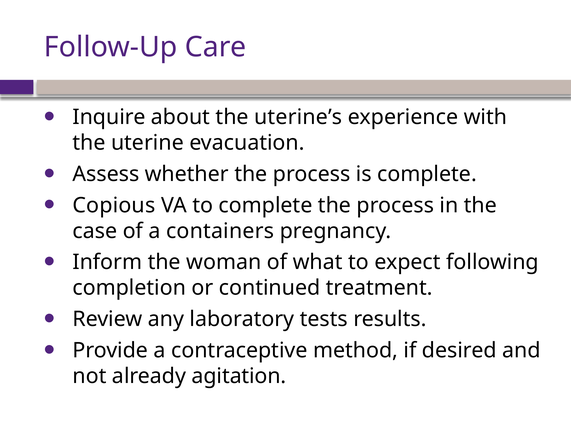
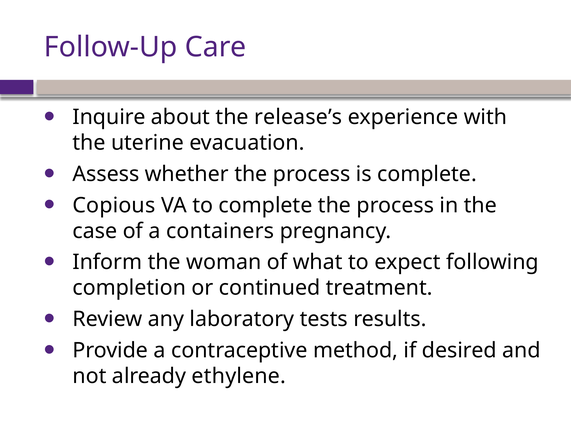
uterine’s: uterine’s -> release’s
agitation: agitation -> ethylene
